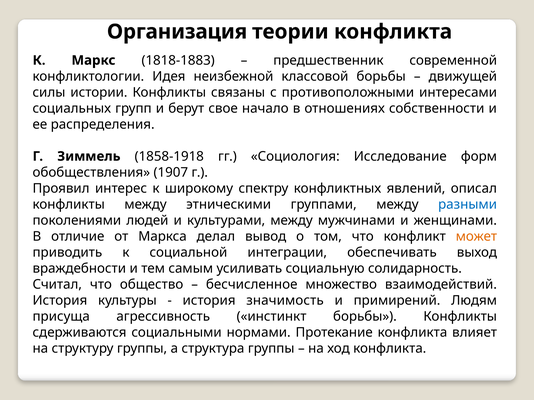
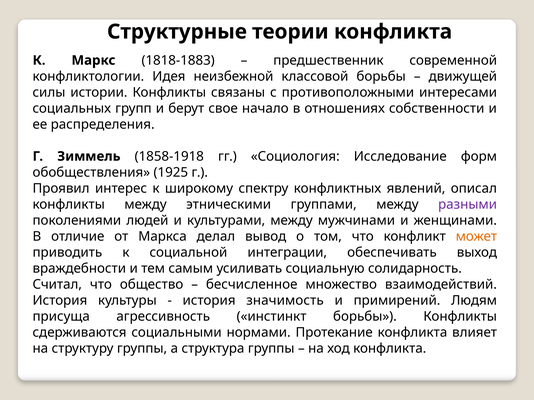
Организация: Организация -> Структурные
1907: 1907 -> 1925
разными colour: blue -> purple
